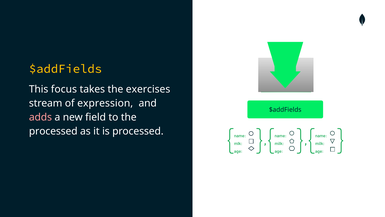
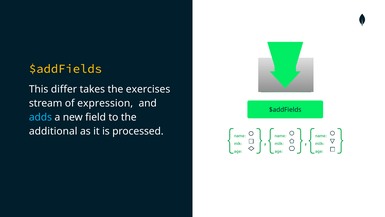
focus: focus -> differ
adds colour: pink -> light blue
processed at (53, 131): processed -> additional
